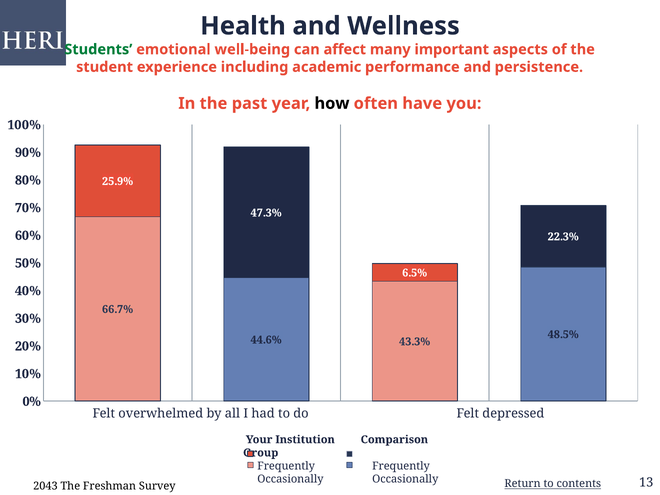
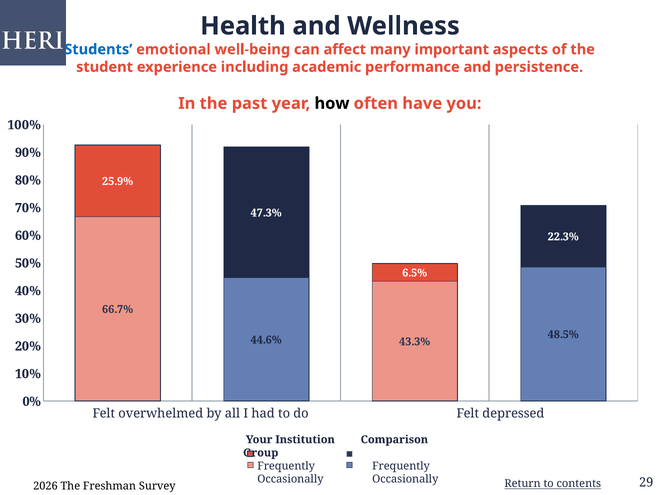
Students colour: green -> blue
2043: 2043 -> 2026
13: 13 -> 29
